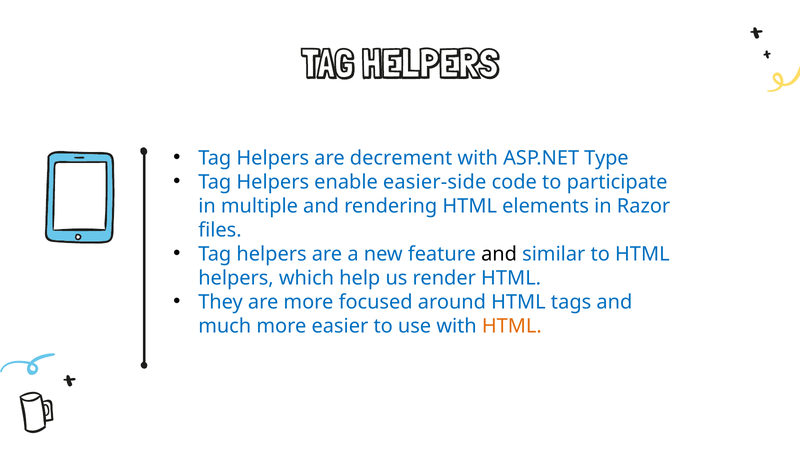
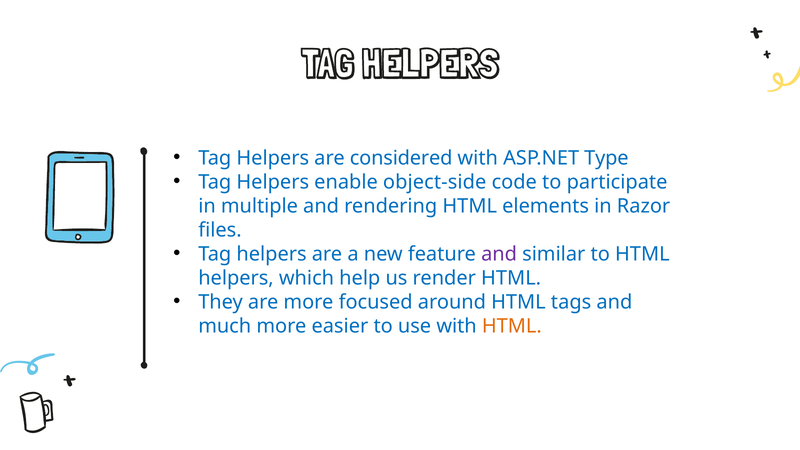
decrement: decrement -> considered
easier-side: easier-side -> object-side
and at (499, 254) colour: black -> purple
